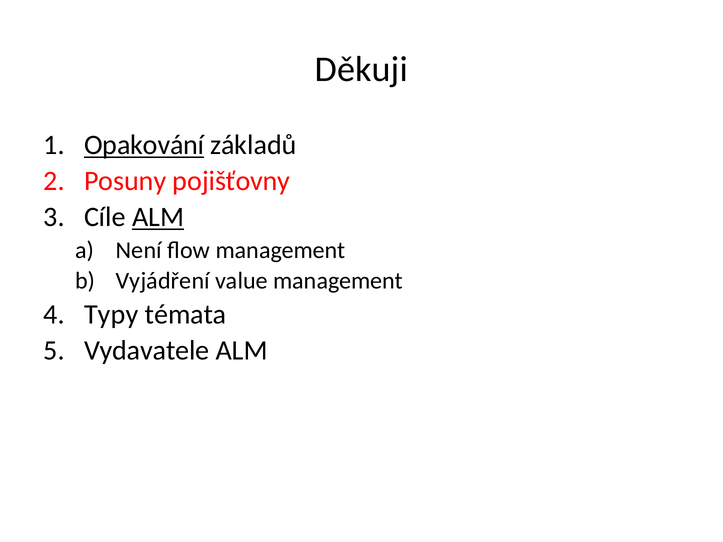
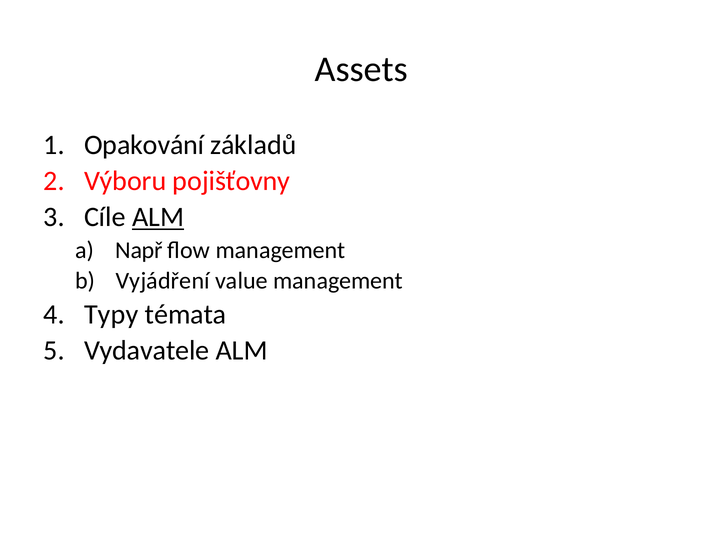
Děkuji: Děkuji -> Assets
Opakování underline: present -> none
Posuny: Posuny -> Výboru
Není: Není -> Např
